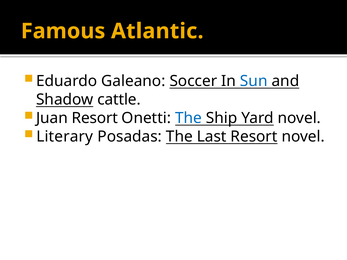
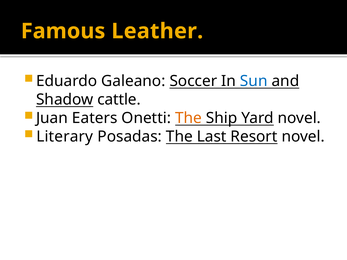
Atlantic: Atlantic -> Leather
Juan Resort: Resort -> Eaters
The at (189, 118) colour: blue -> orange
